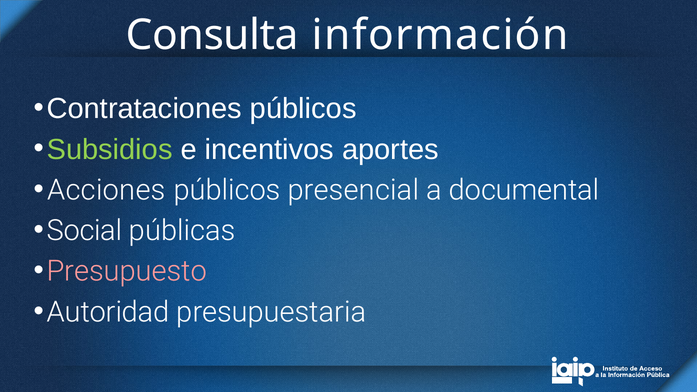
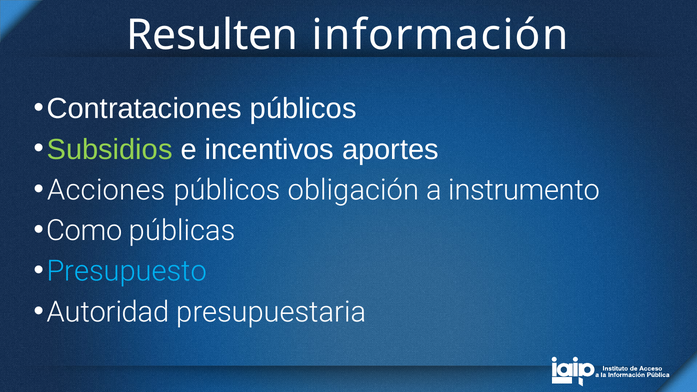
Consulta: Consulta -> Resulten
presencial: presencial -> obligación
documental: documental -> instrumento
Social: Social -> Como
Presupuesto colour: pink -> light blue
